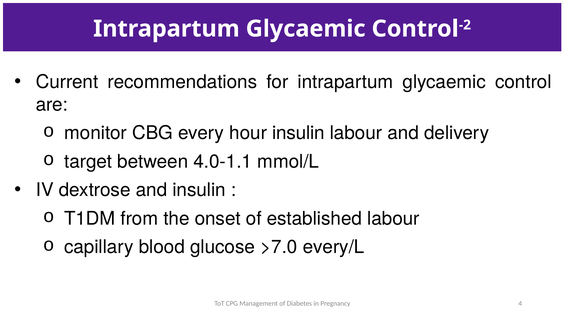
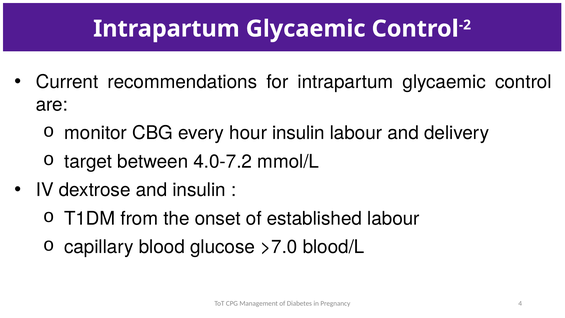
4.0-1.1: 4.0-1.1 -> 4.0-7.2
every/L: every/L -> blood/L
